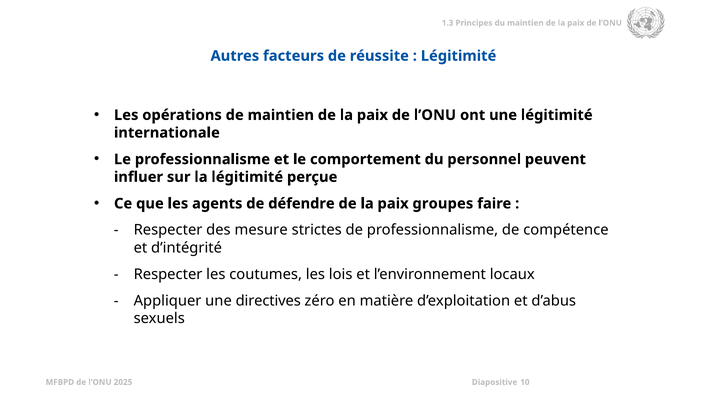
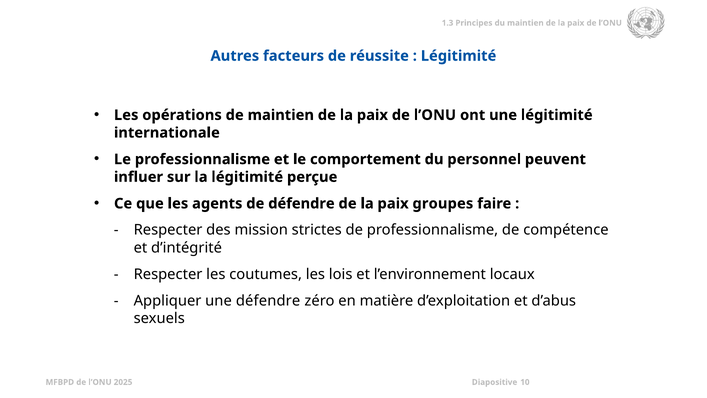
mesure: mesure -> mission
une directives: directives -> défendre
